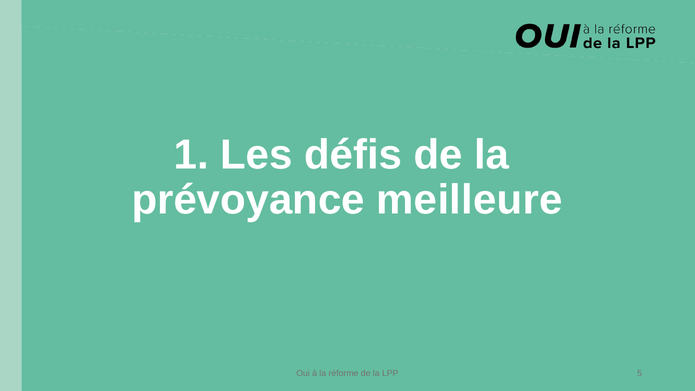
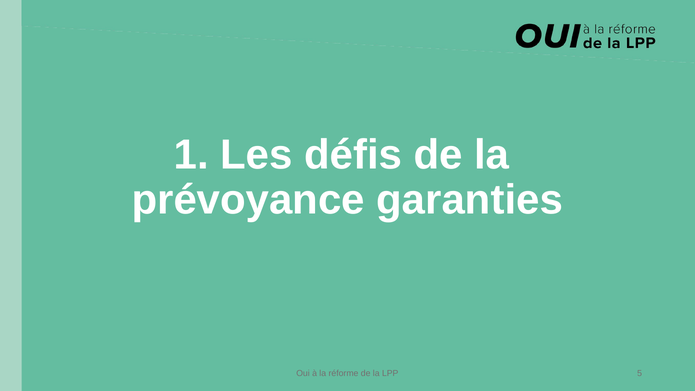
meilleure: meilleure -> garanties
